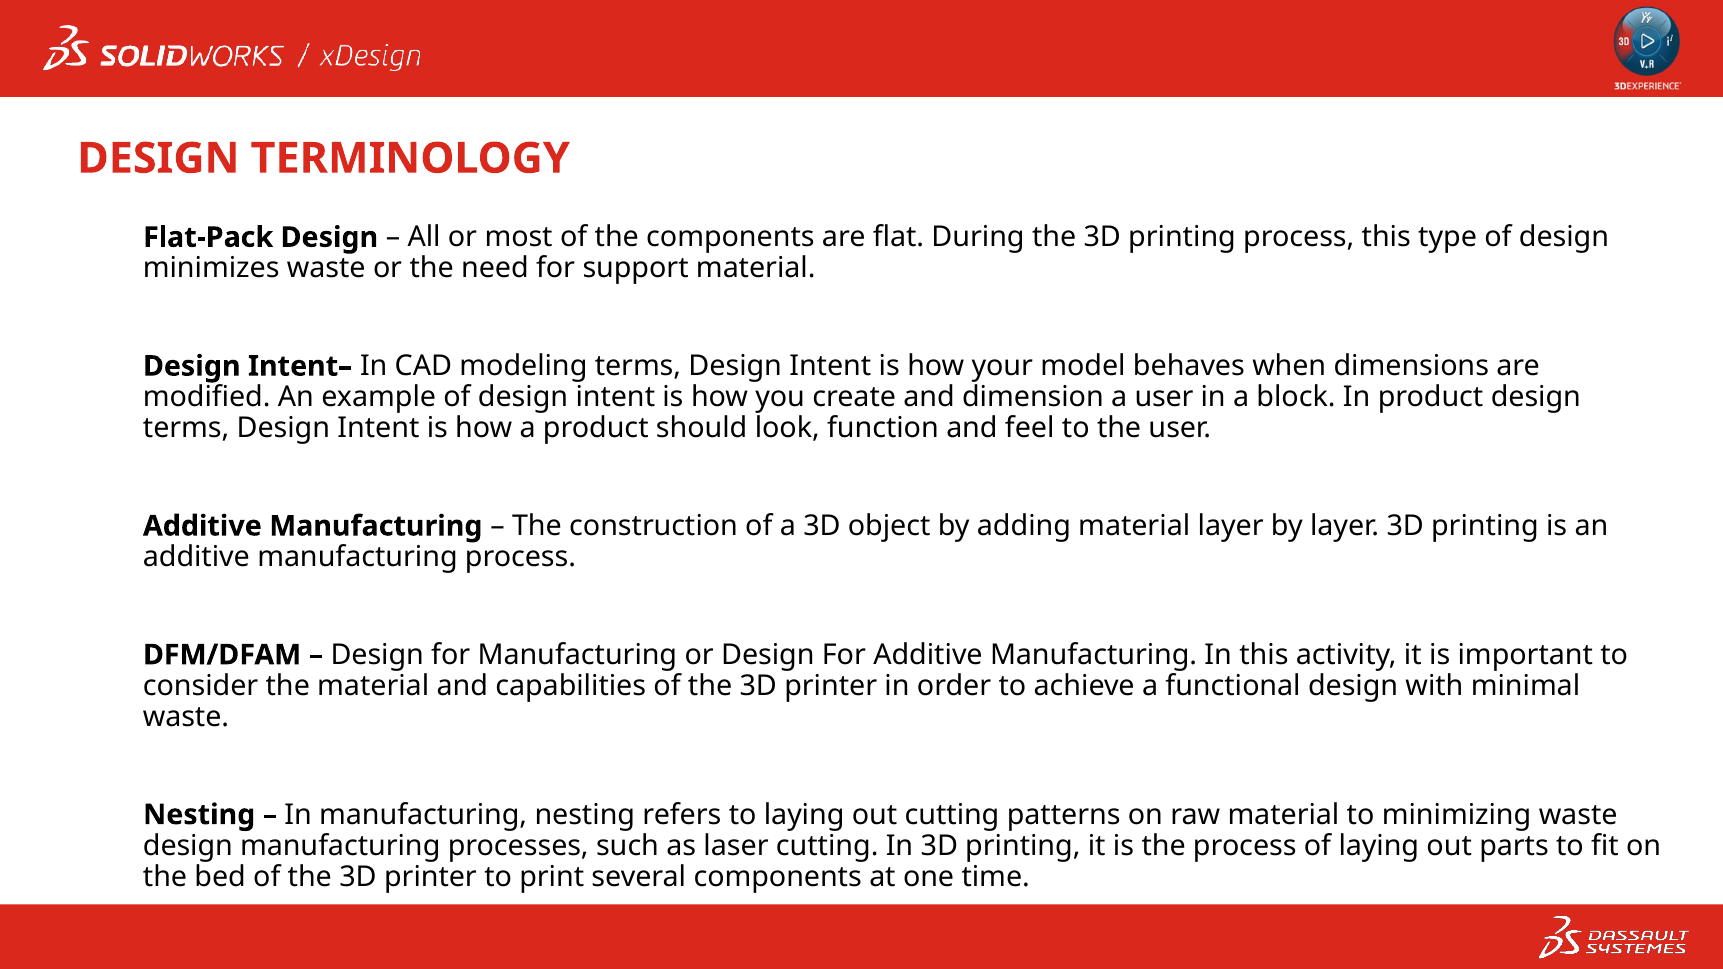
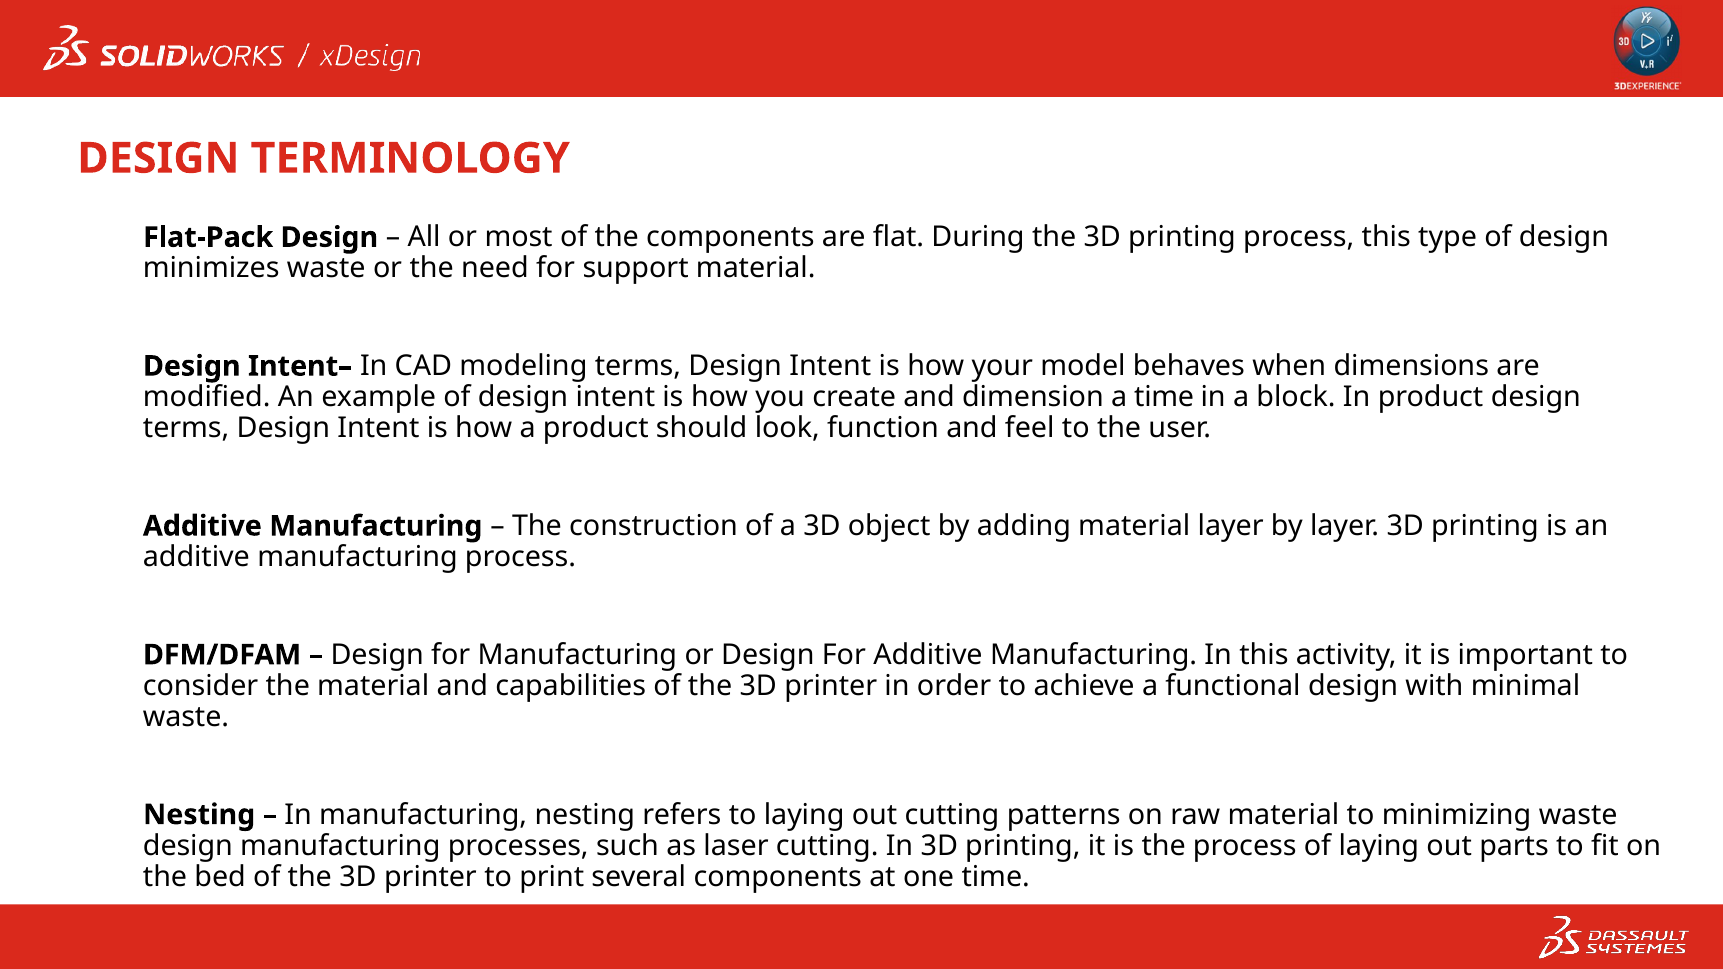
a user: user -> time
